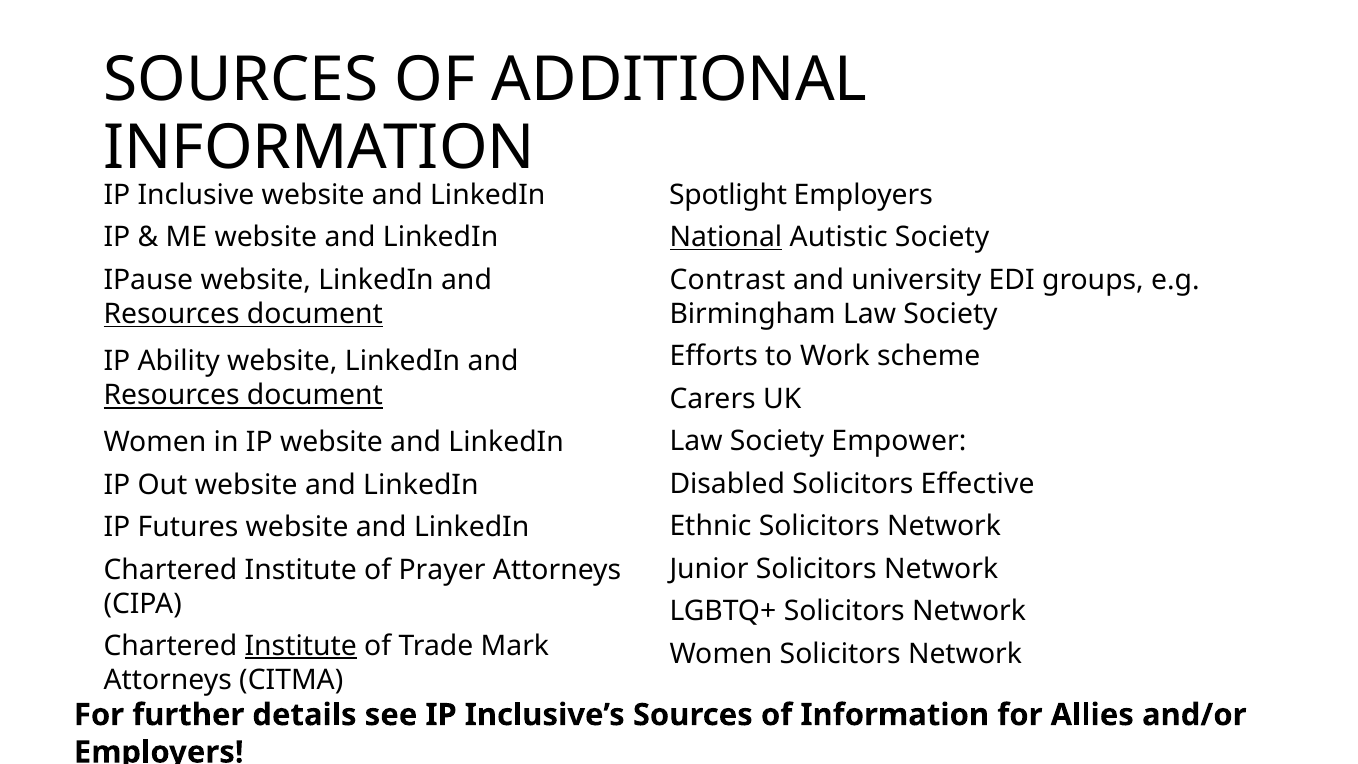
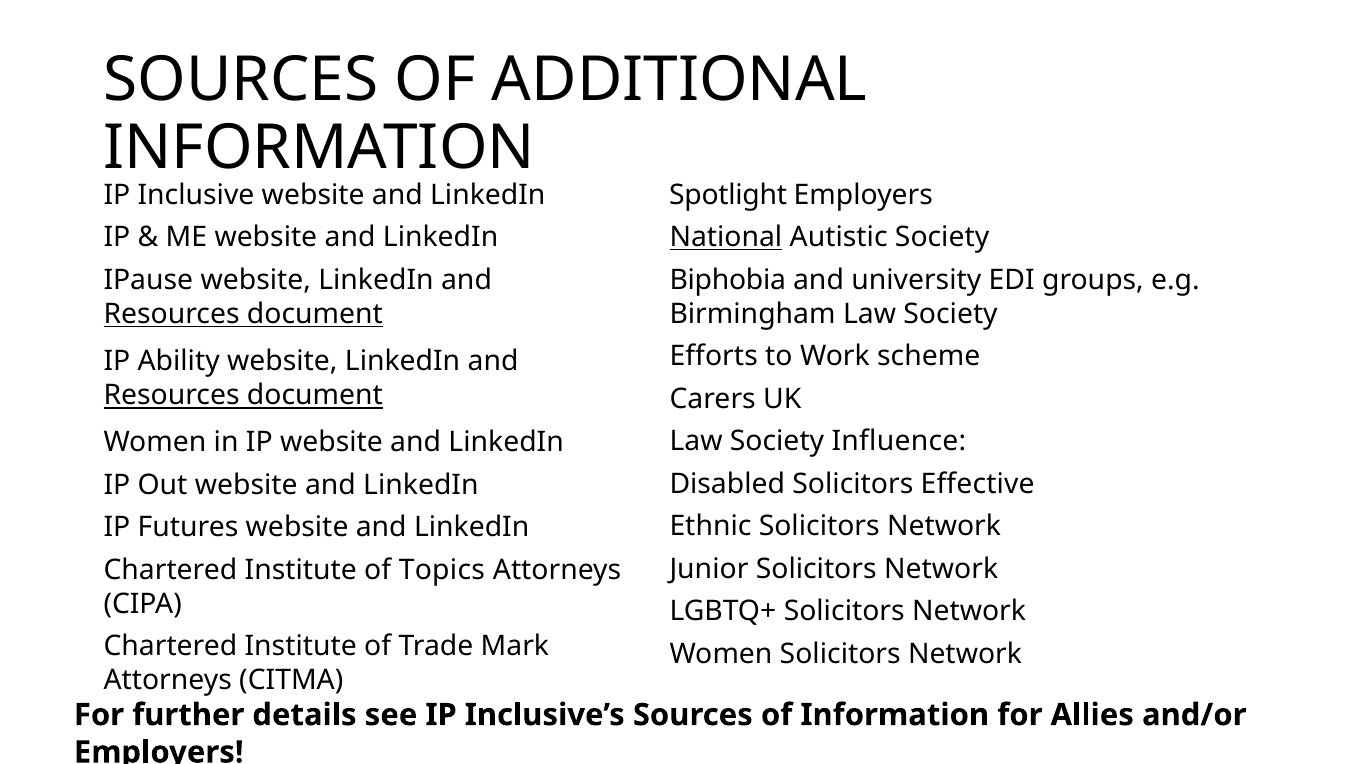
Contrast: Contrast -> Biphobia
Empower: Empower -> Influence
Prayer: Prayer -> Topics
Institute at (301, 646) underline: present -> none
